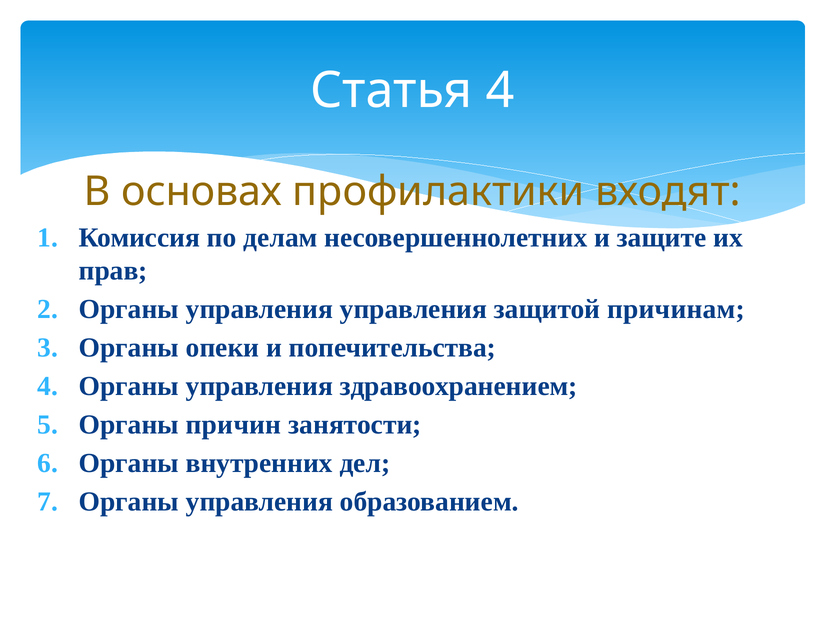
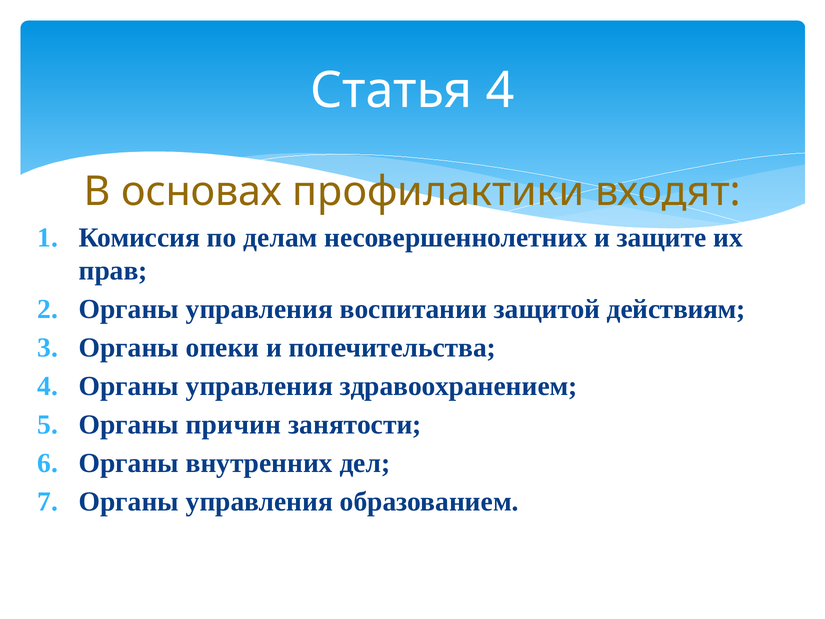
управления управления: управления -> воспитании
причинам: причинам -> действиям
